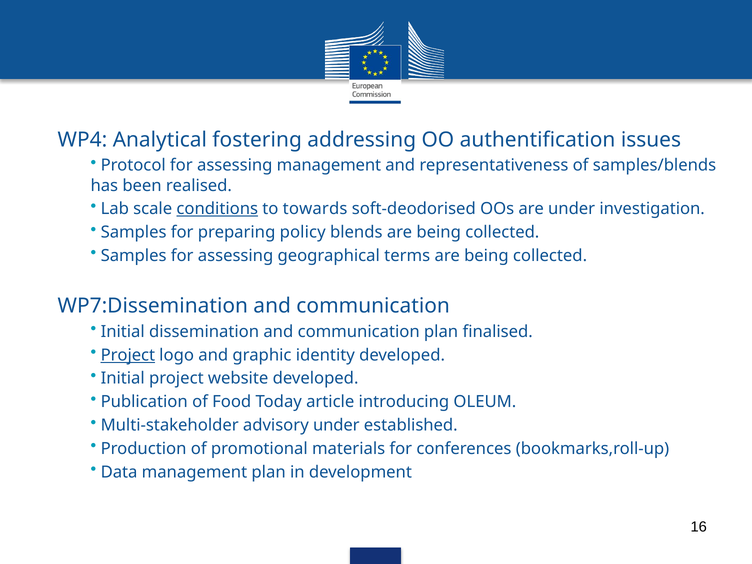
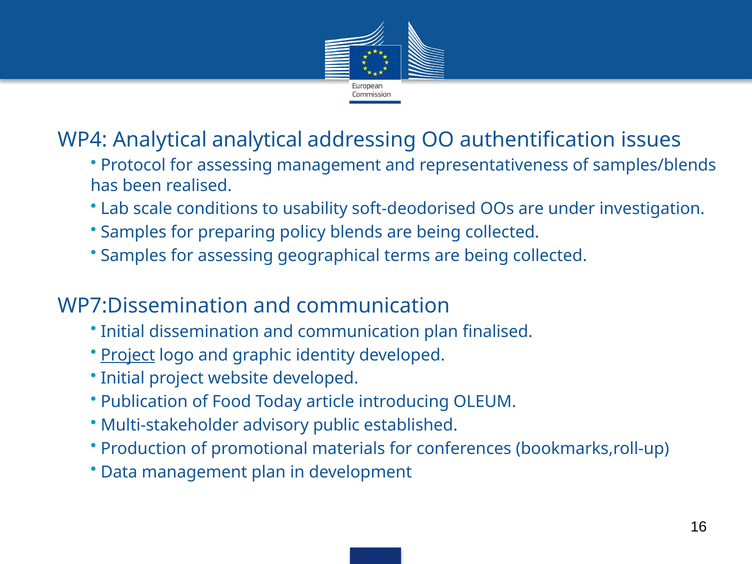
Analytical fostering: fostering -> analytical
conditions underline: present -> none
towards: towards -> usability
advisory under: under -> public
